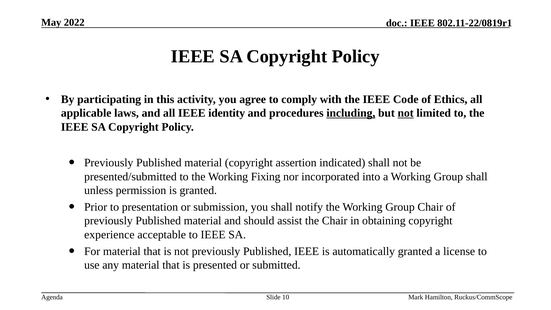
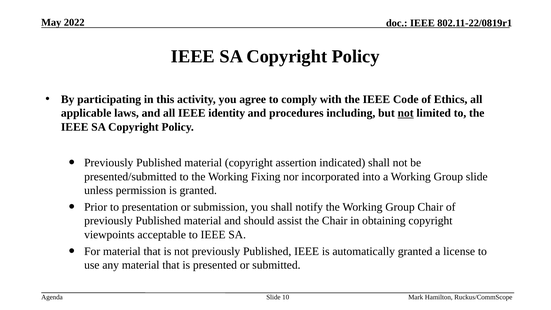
including underline: present -> none
Group shall: shall -> slide
experience: experience -> viewpoints
